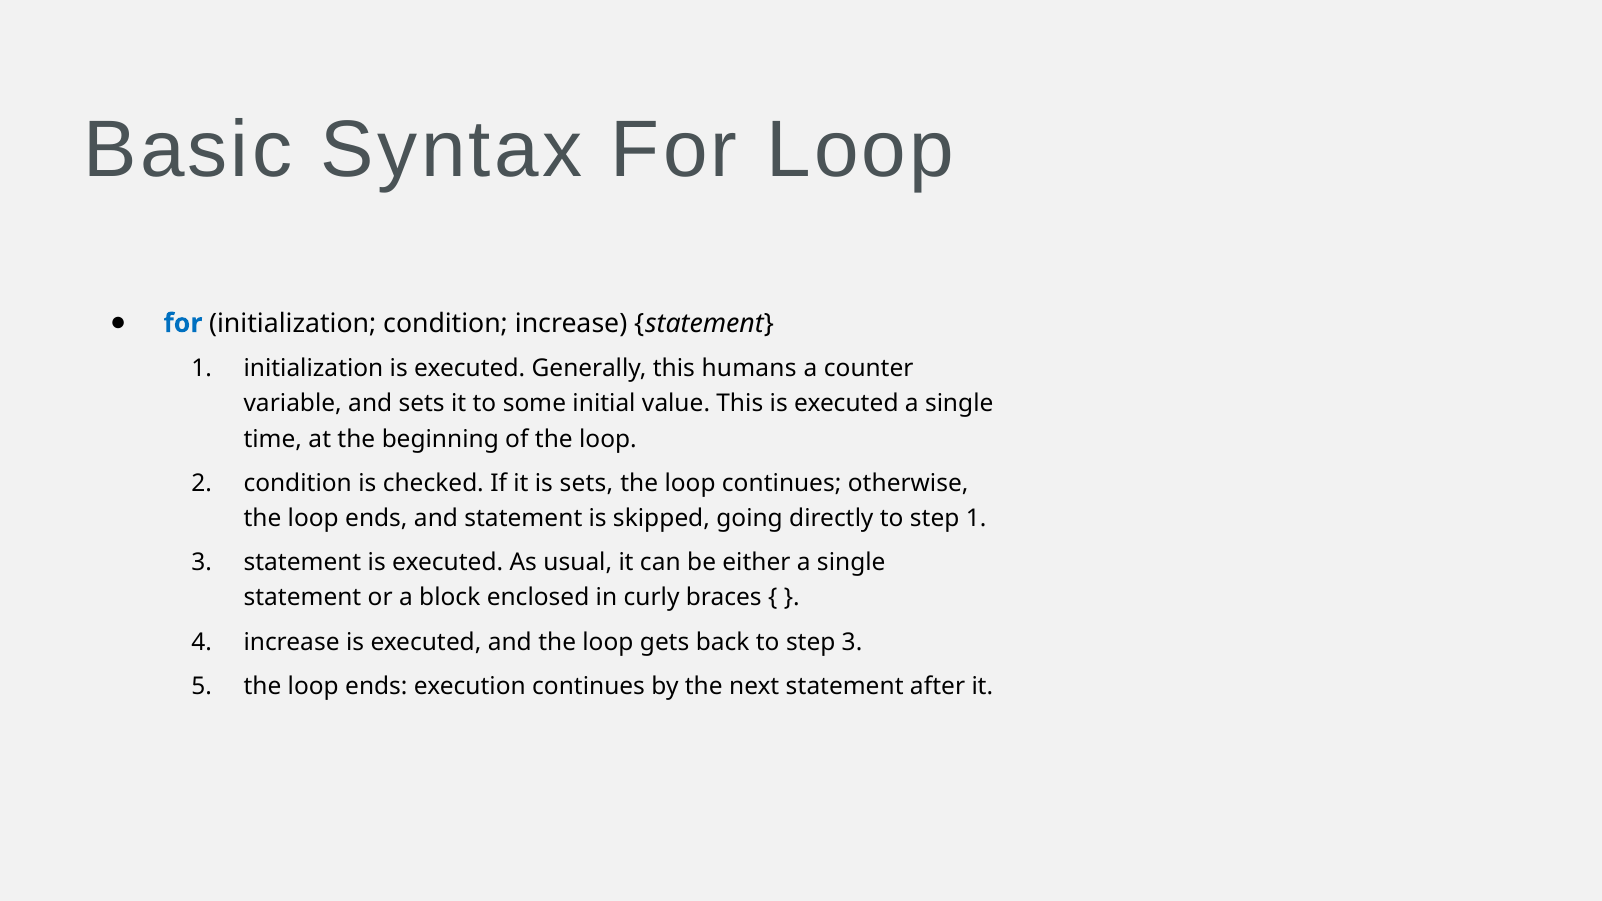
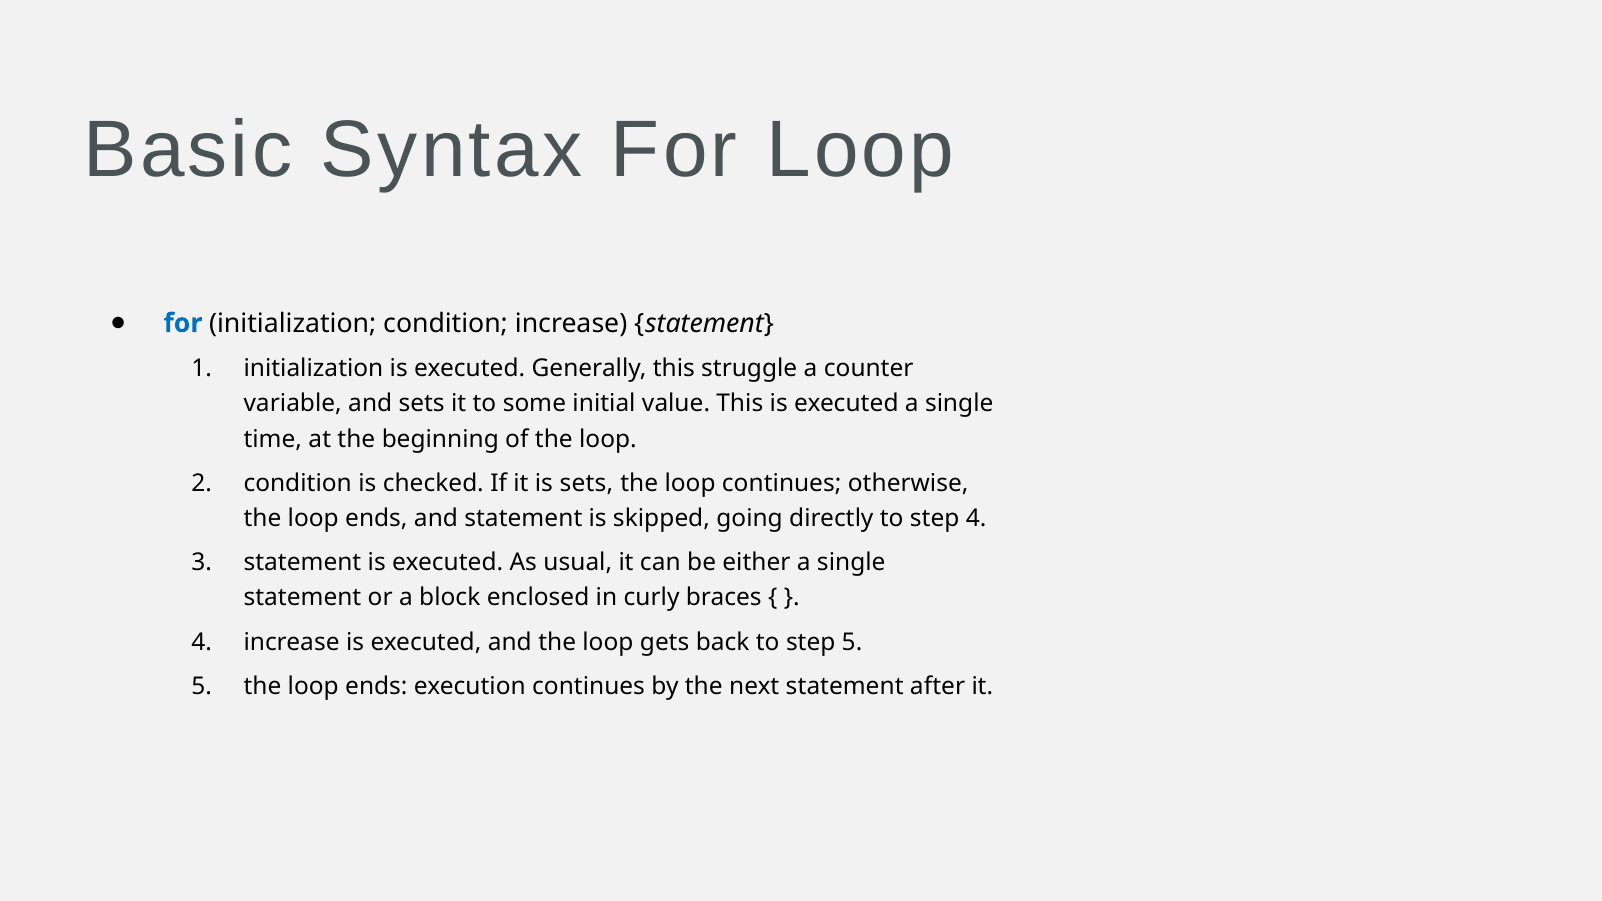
humans: humans -> struggle
step 1: 1 -> 4
step 3: 3 -> 5
